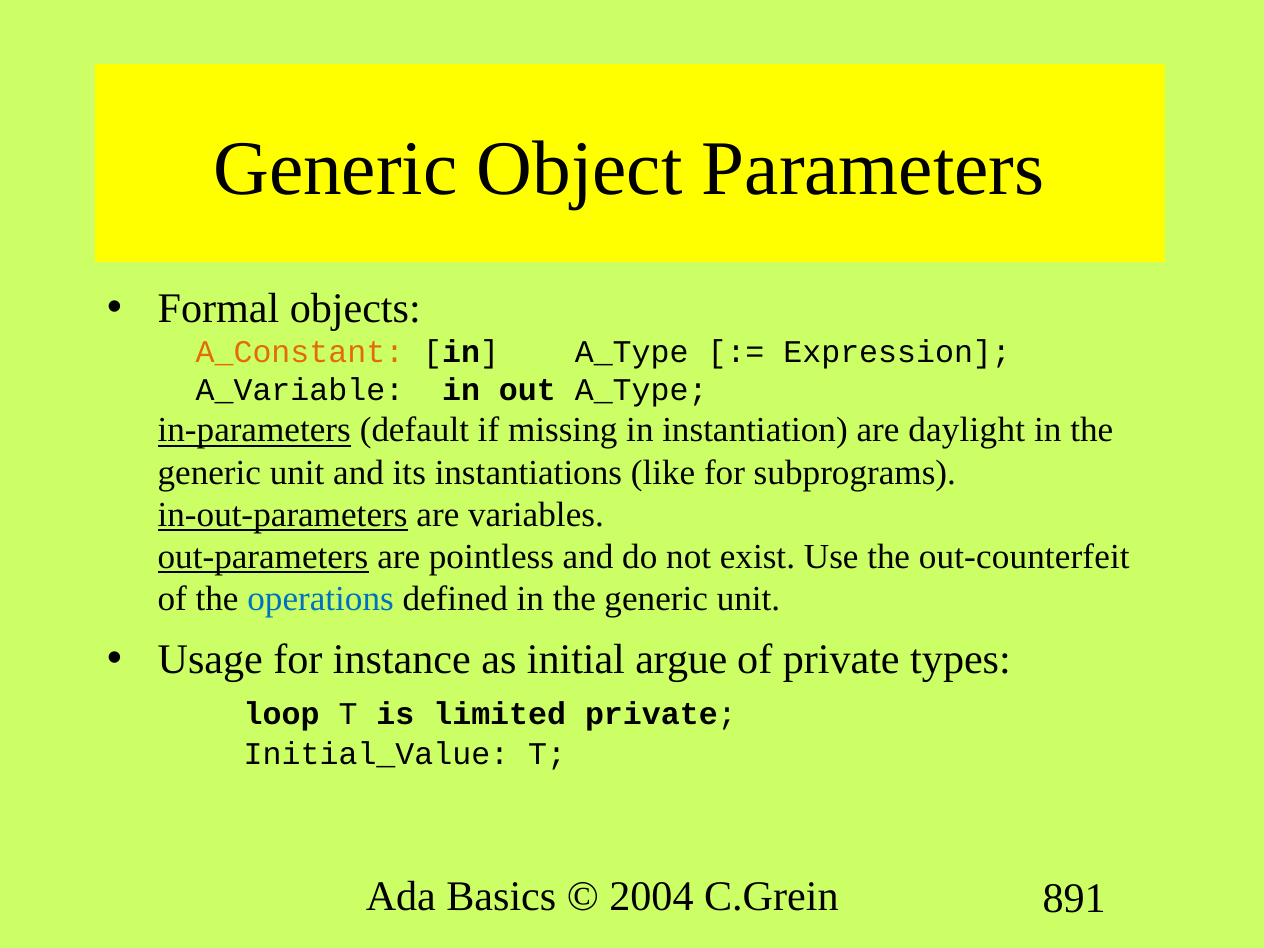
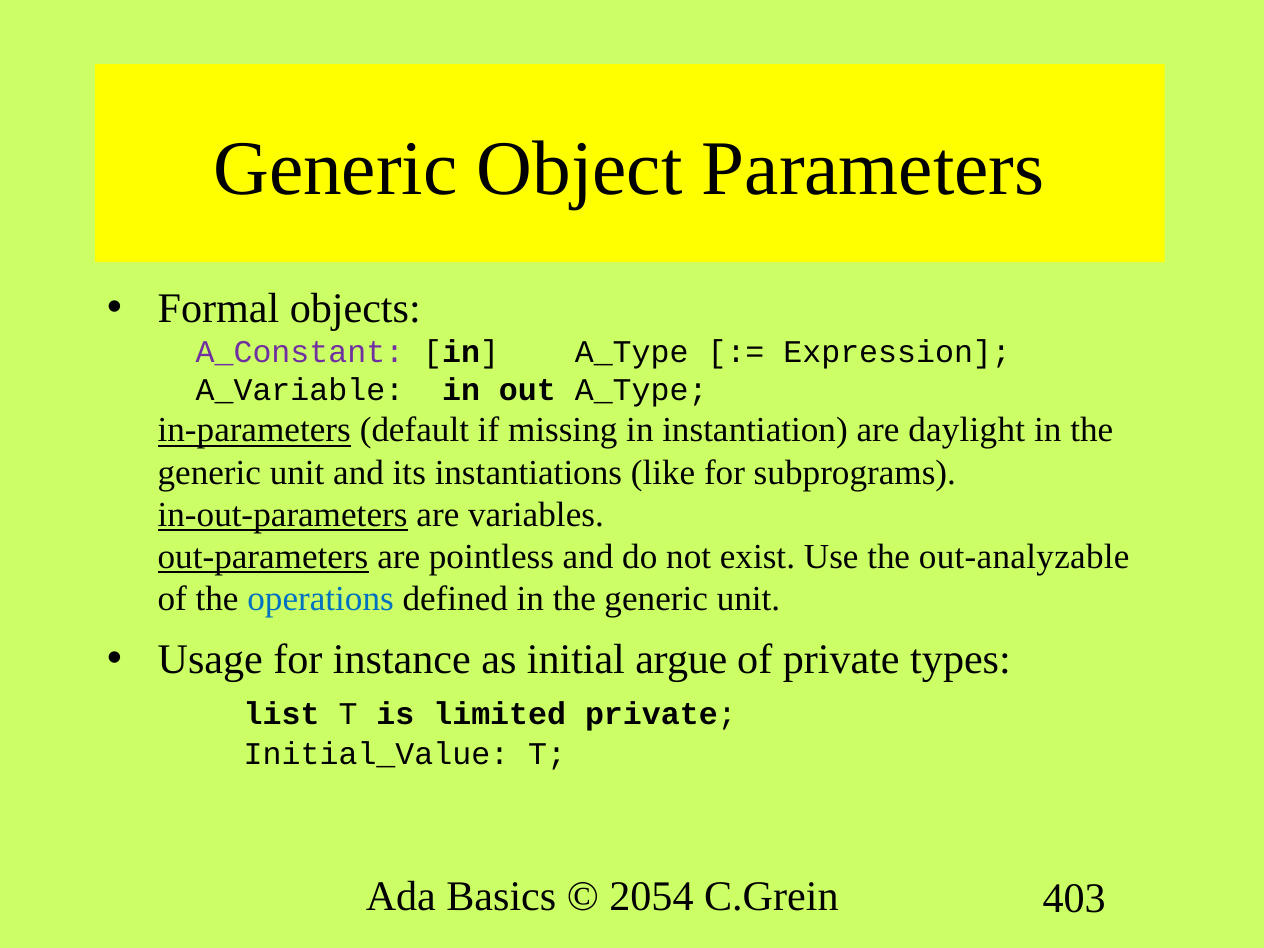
A_Constant colour: orange -> purple
out-counterfeit: out-counterfeit -> out-analyzable
loop: loop -> list
2004: 2004 -> 2054
891: 891 -> 403
